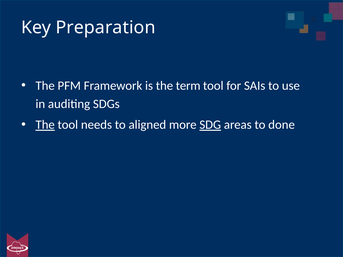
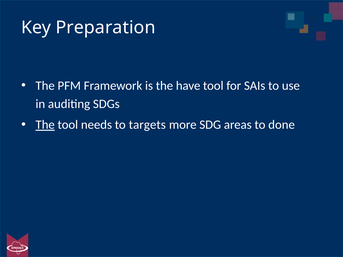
term: term -> have
aligned: aligned -> targets
SDG underline: present -> none
